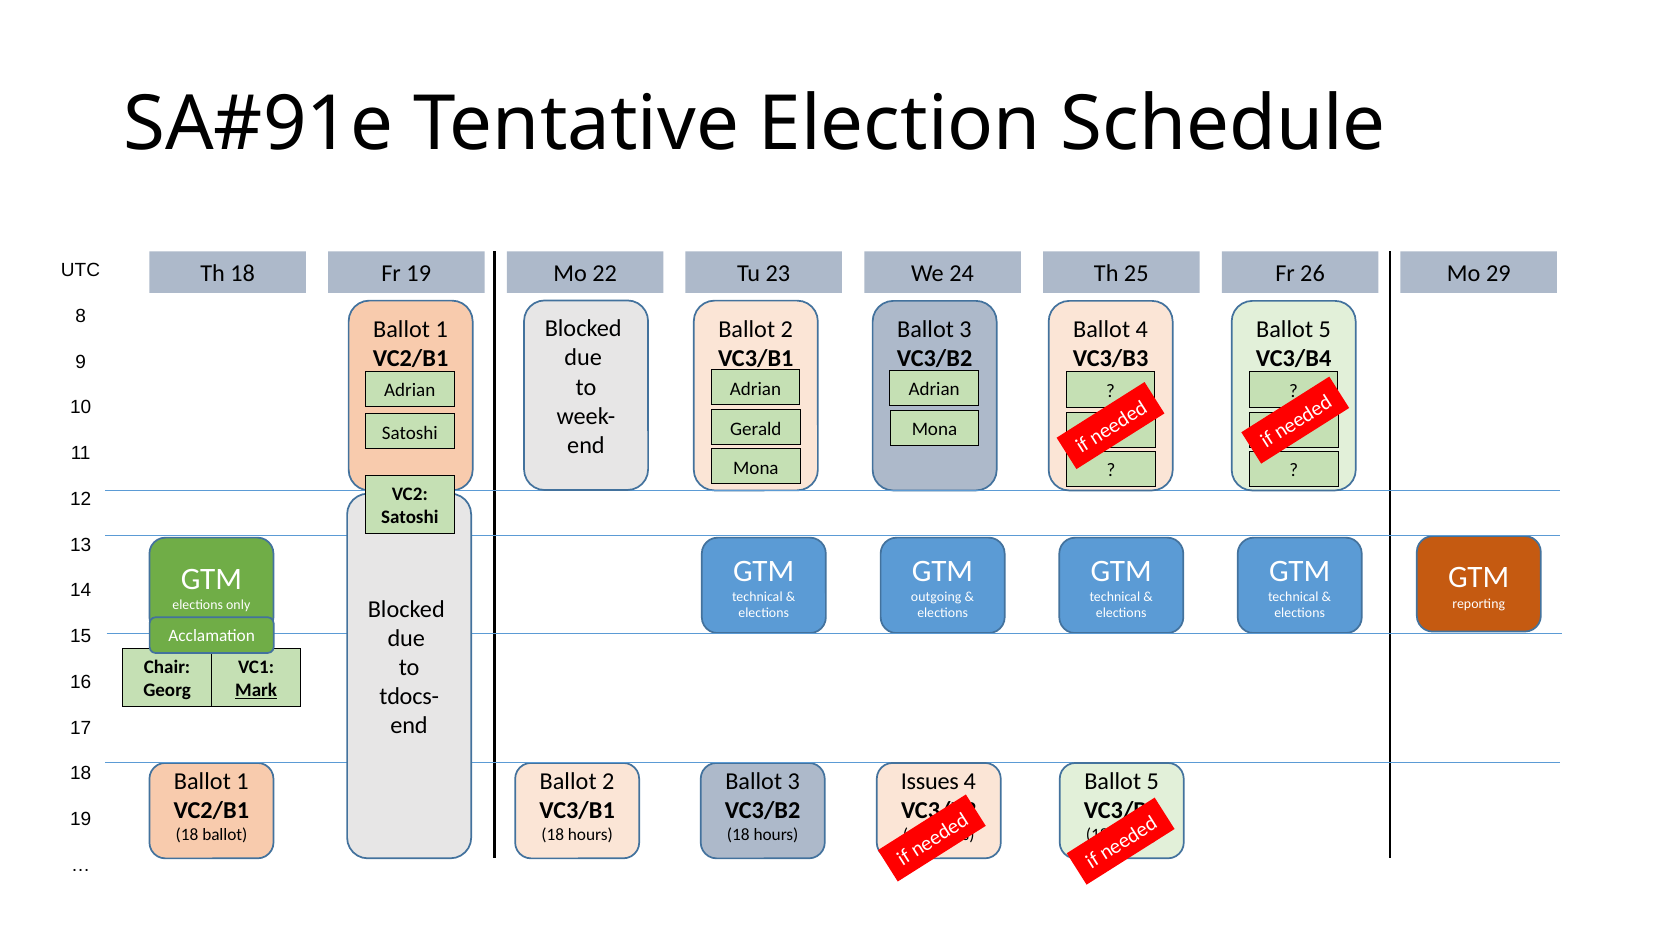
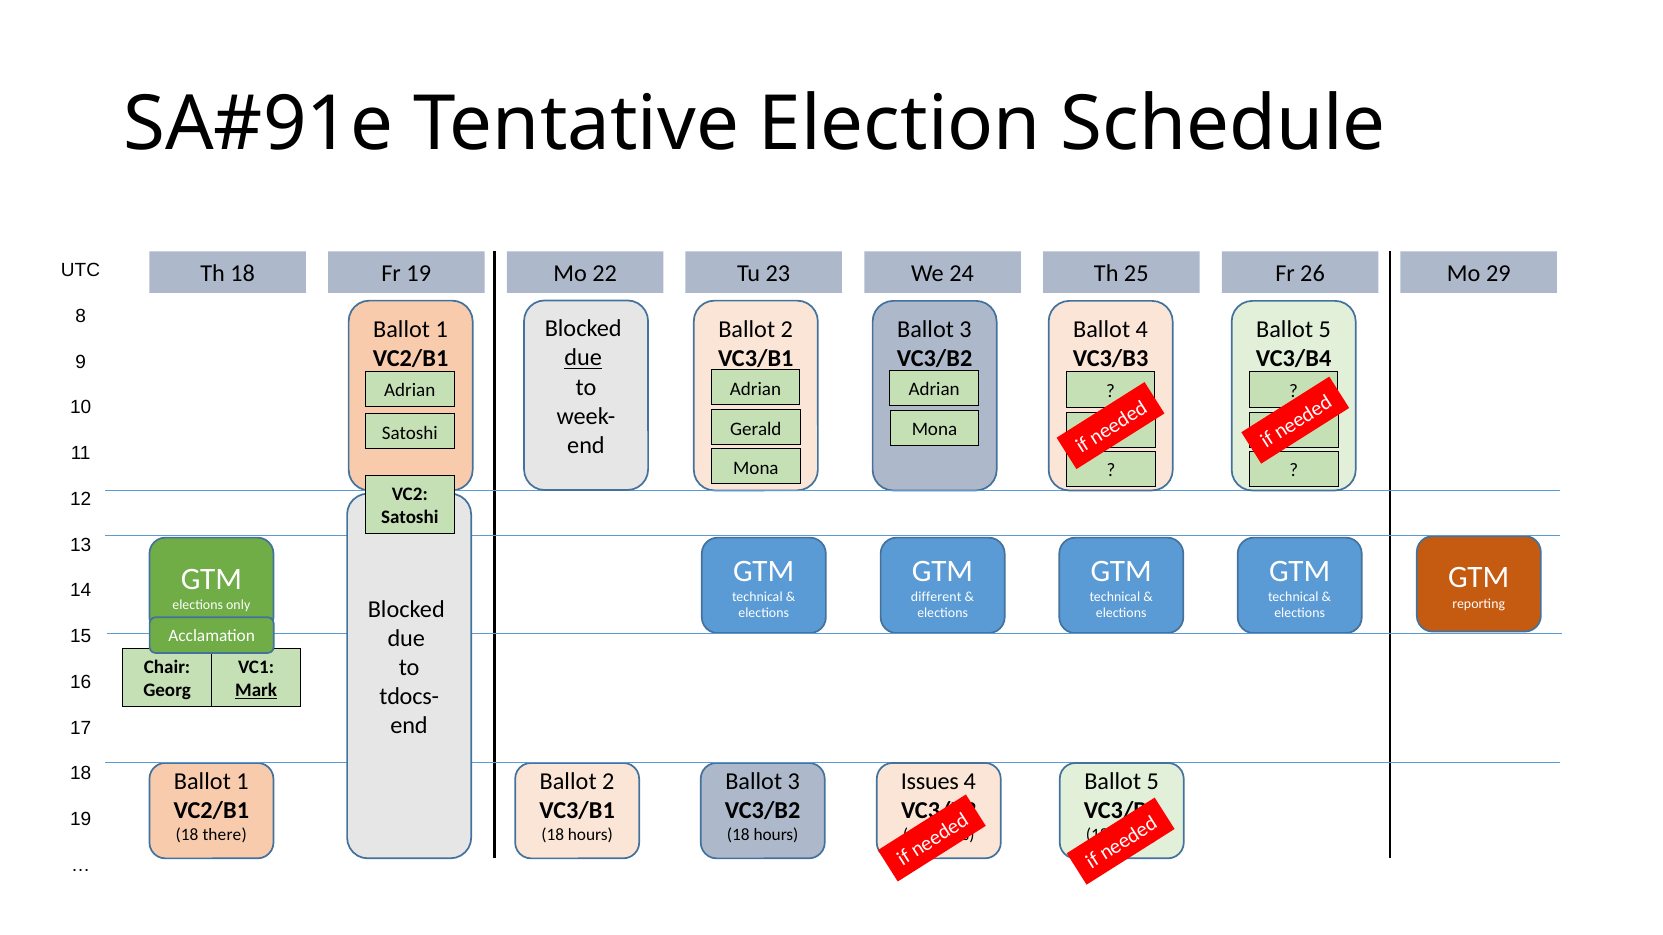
due at (583, 358) underline: none -> present
outgoing: outgoing -> different
18 ballot: ballot -> there
